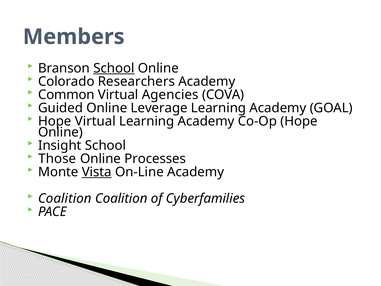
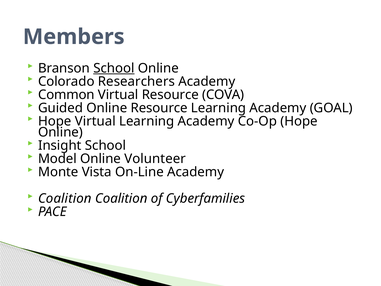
Virtual Agencies: Agencies -> Resource
Online Leverage: Leverage -> Resource
Those: Those -> Model
Processes: Processes -> Volunteer
Vista underline: present -> none
